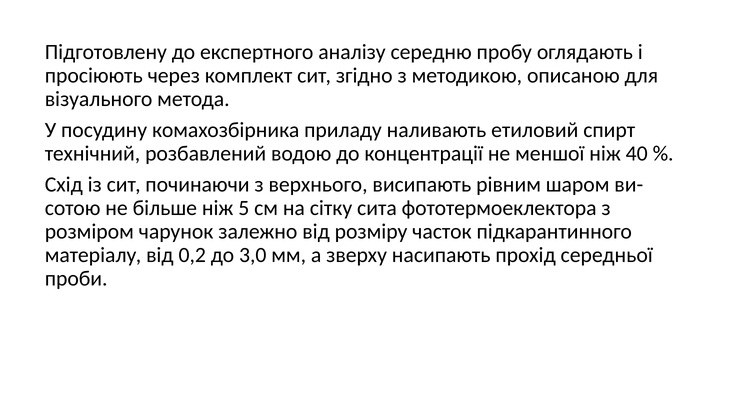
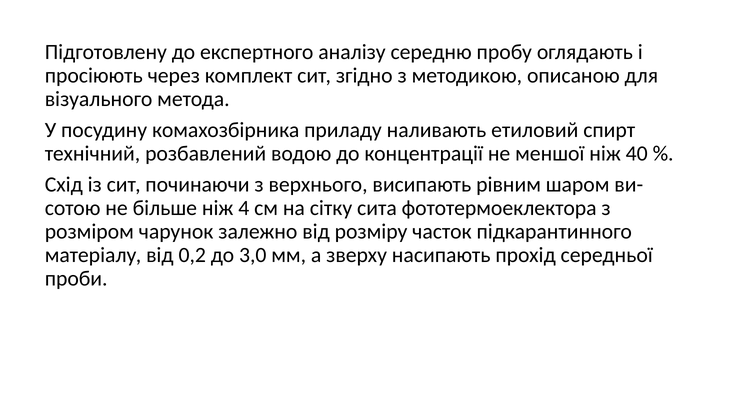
5: 5 -> 4
